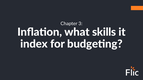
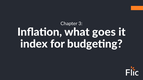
skills: skills -> goes
